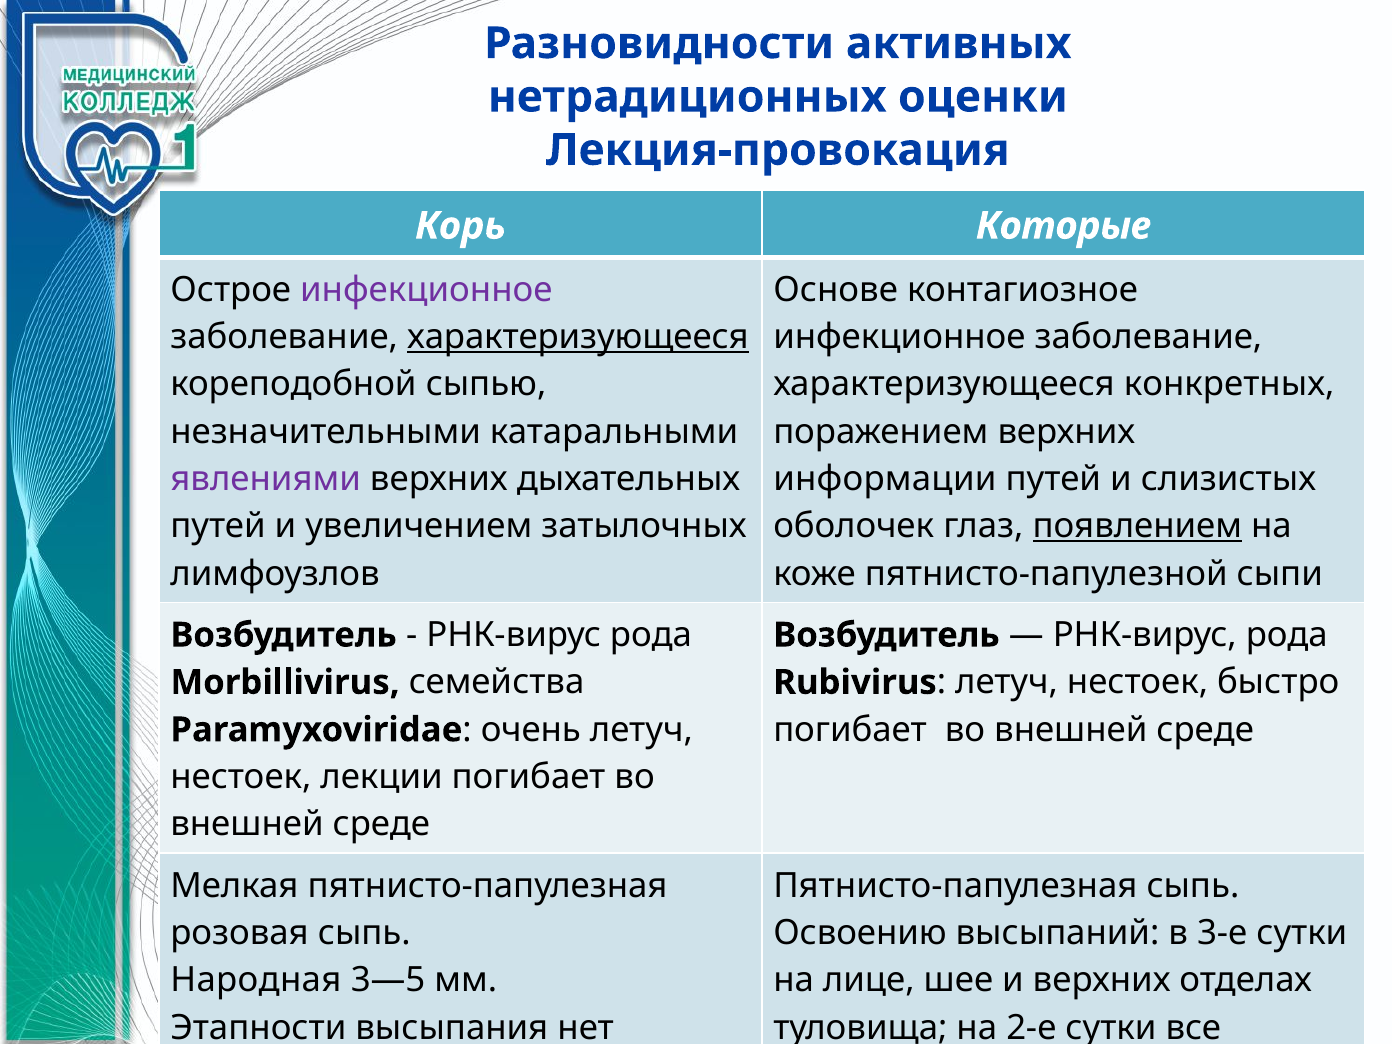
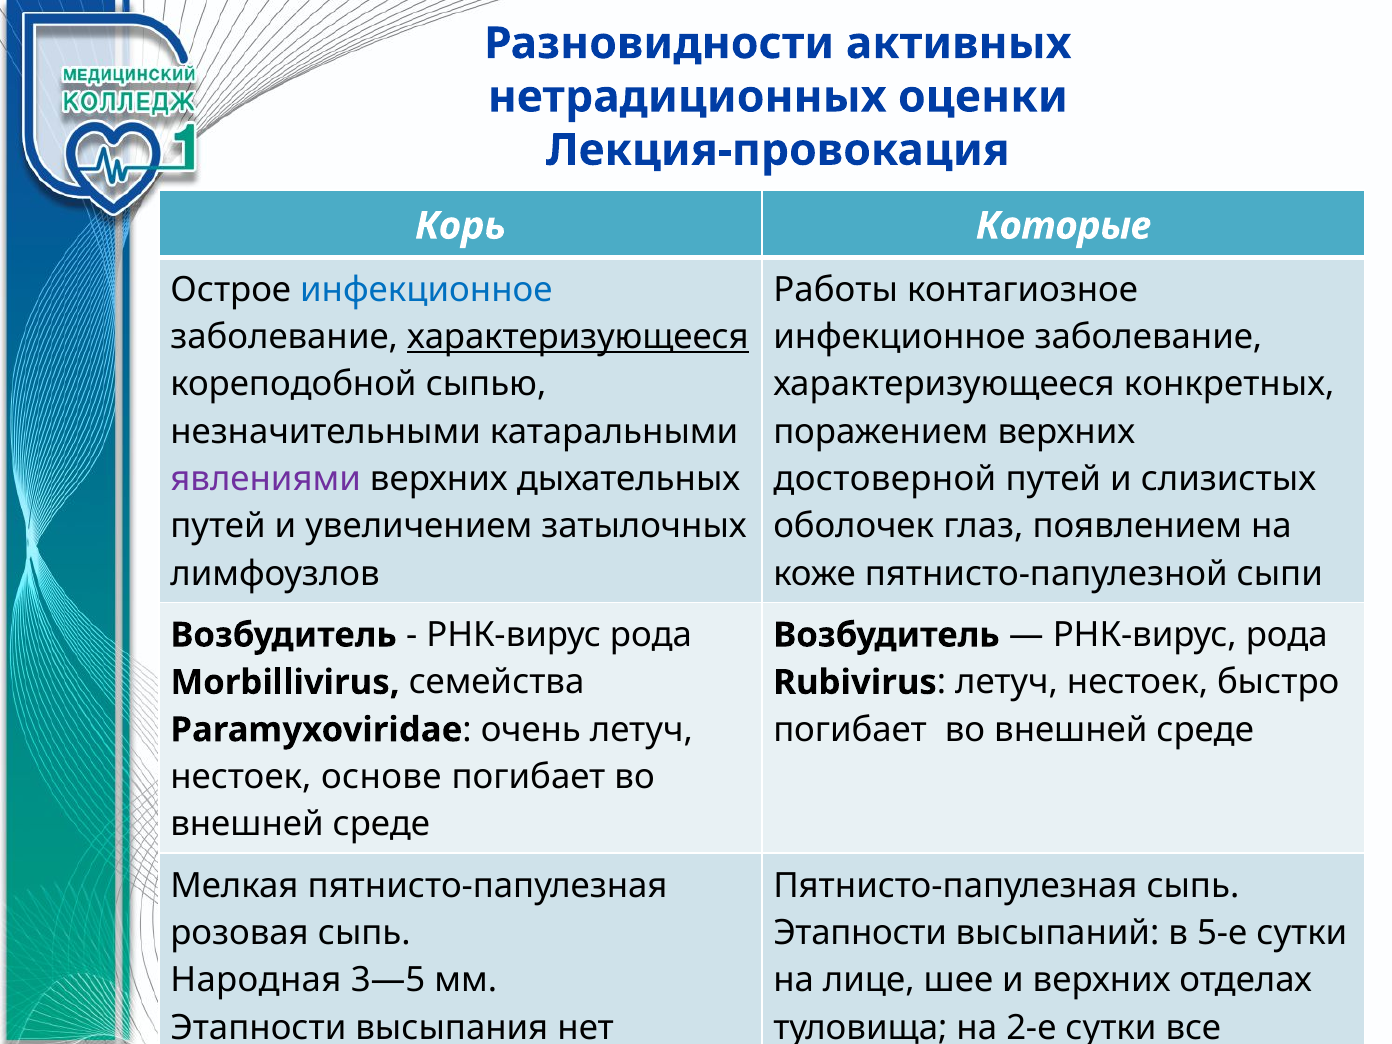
инфекционное at (426, 290) colour: purple -> blue
Основе: Основе -> Работы
информации: информации -> достоверной
появлением underline: present -> none
лекции: лекции -> основе
Освоению at (860, 933): Освоению -> Этапности
3-е: 3-е -> 5-е
